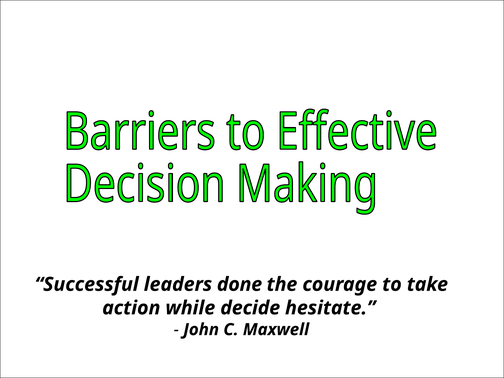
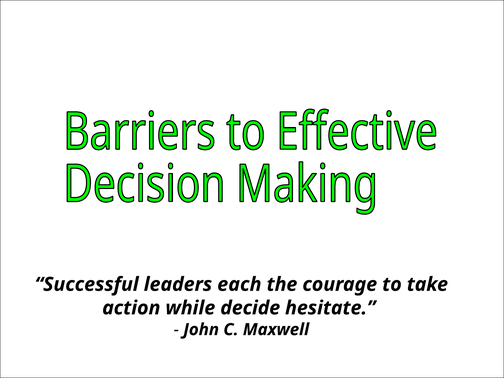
done: done -> each
